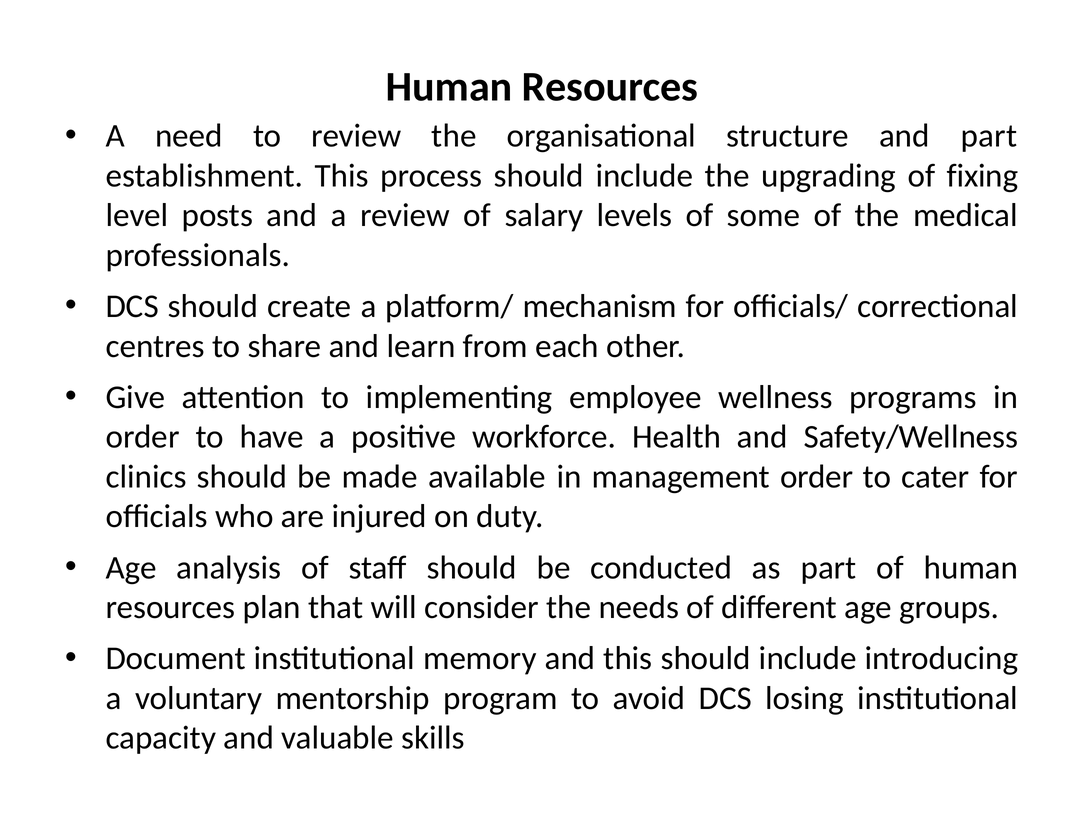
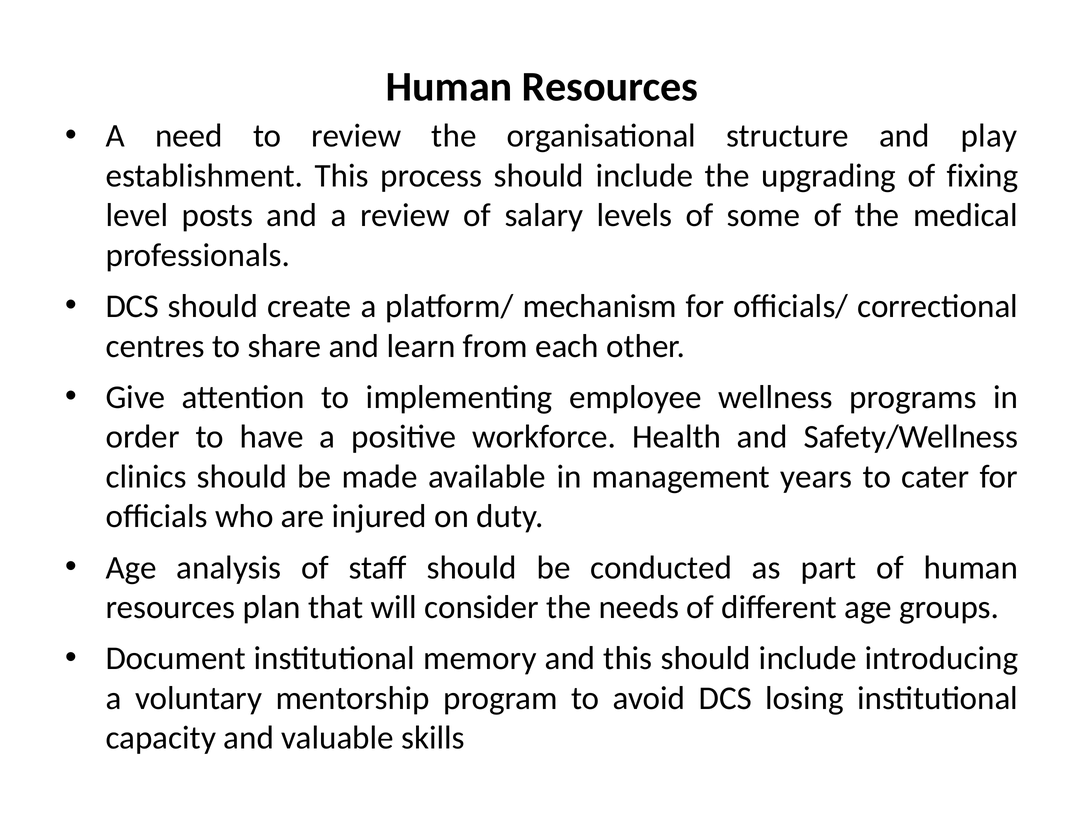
and part: part -> play
management order: order -> years
